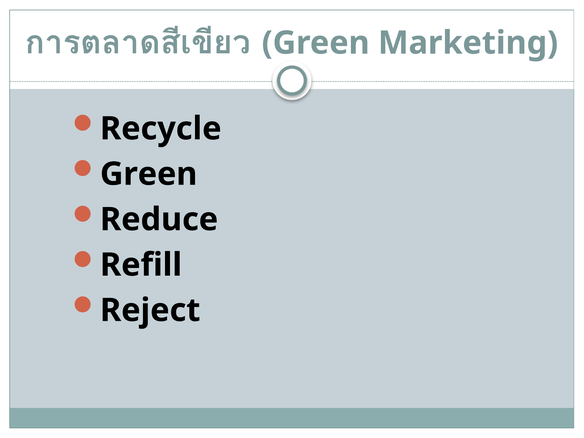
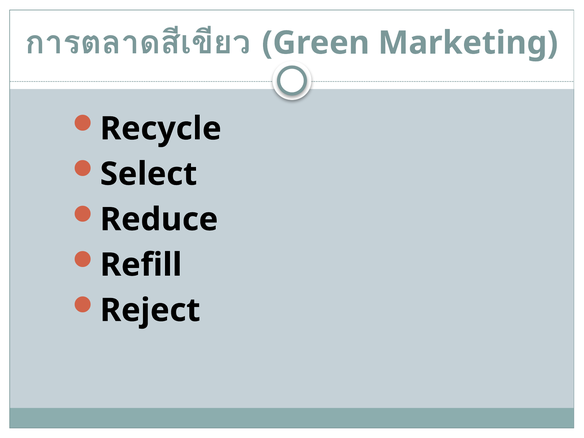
Green at (149, 174): Green -> Select
